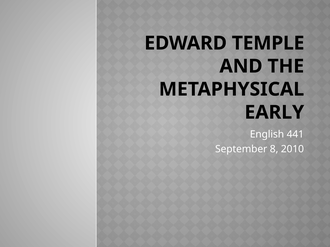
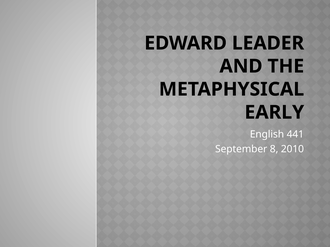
TEMPLE: TEMPLE -> LEADER
